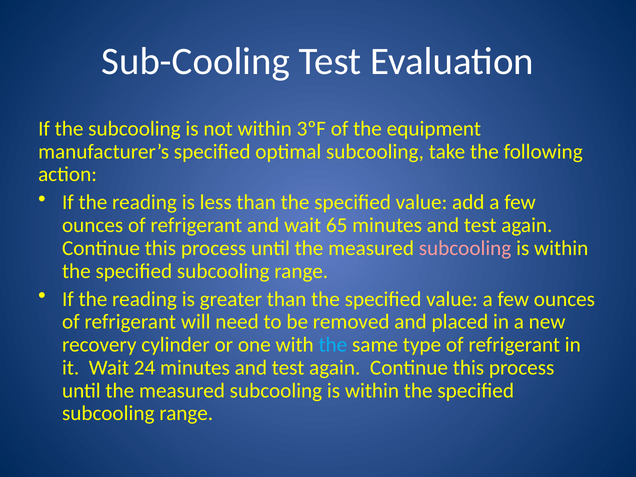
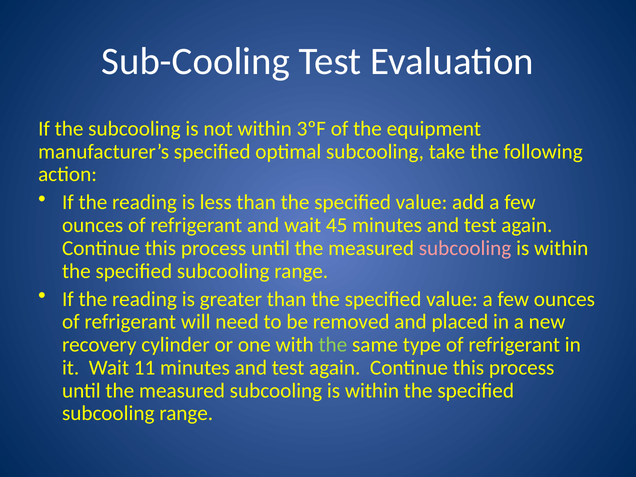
65: 65 -> 45
the at (333, 345) colour: light blue -> light green
24: 24 -> 11
